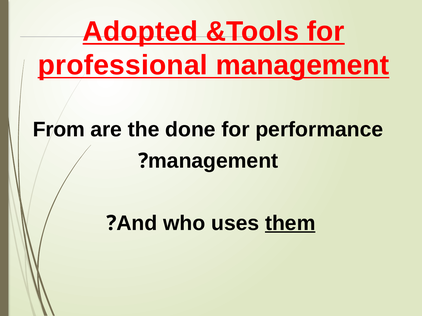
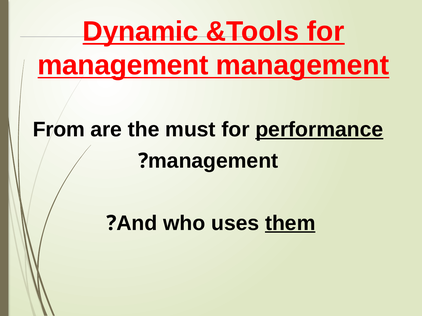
Adopted: Adopted -> Dynamic
professional at (123, 65): professional -> management
done: done -> must
performance underline: none -> present
